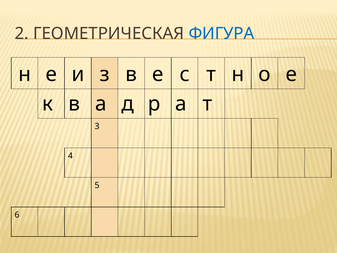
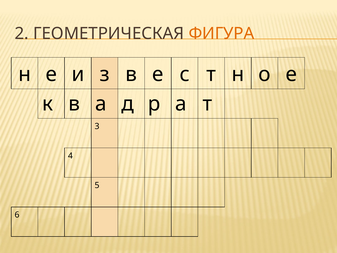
ФИГУРА colour: blue -> orange
